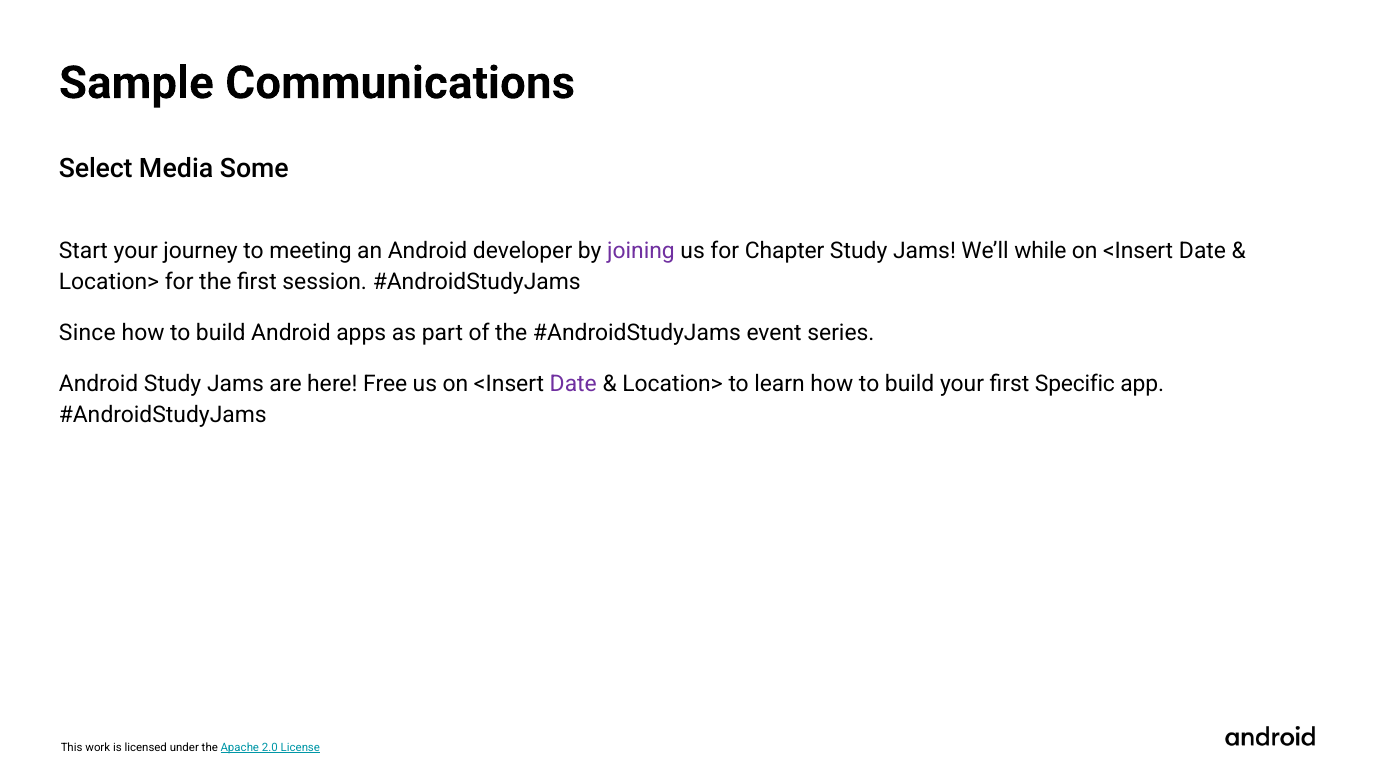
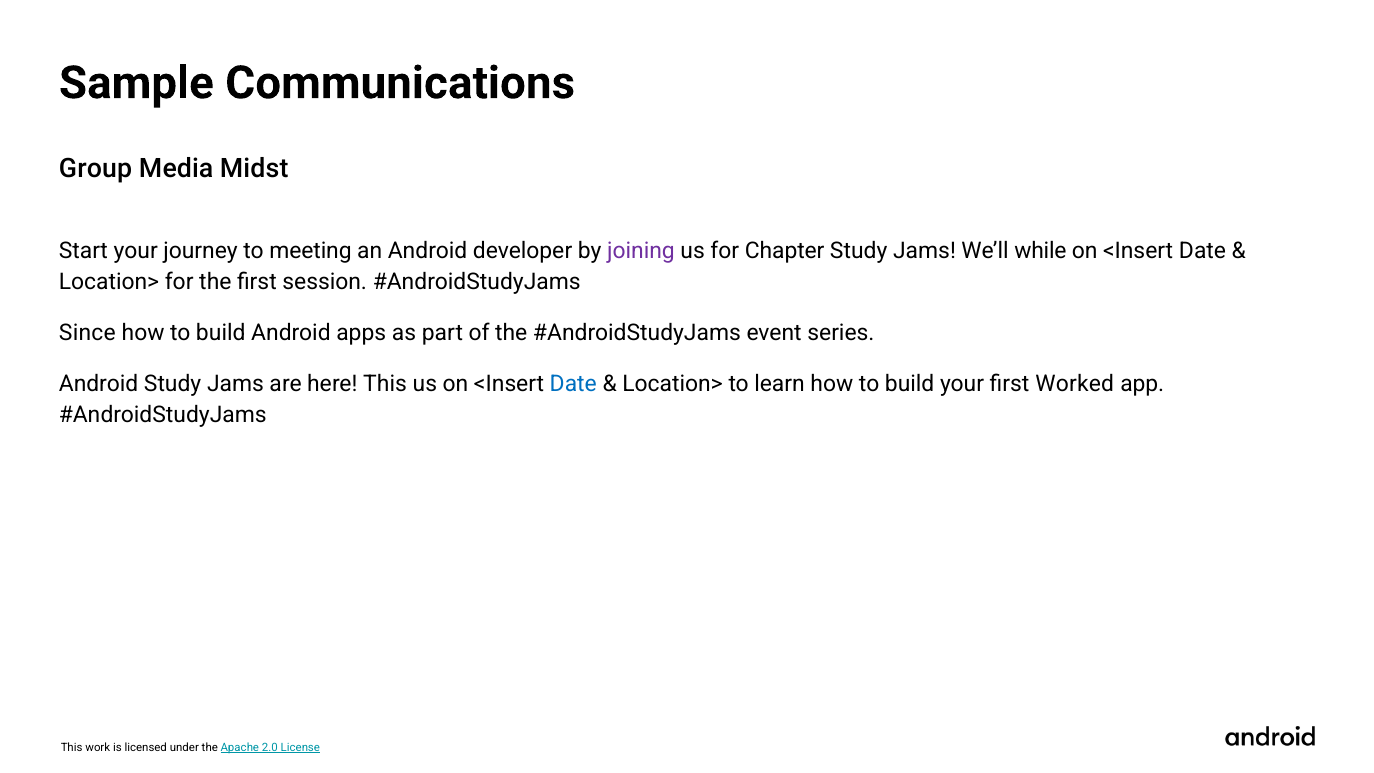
Select: Select -> Group
Some: Some -> Midst
here Free: Free -> This
Date at (573, 383) colour: purple -> blue
Specific: Specific -> Worked
